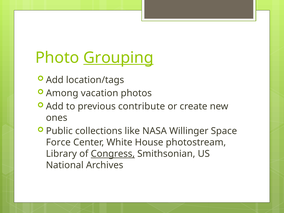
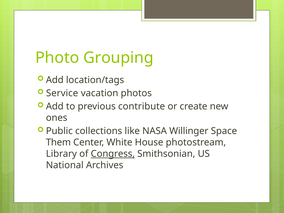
Grouping underline: present -> none
Among: Among -> Service
Force: Force -> Them
